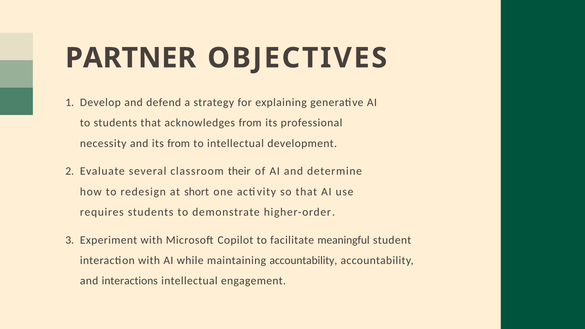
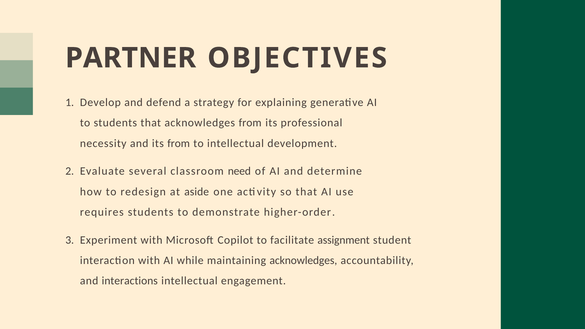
their: their -> need
short: short -> aside
meaningful: meaningful -> assignment
maintaining accountability: accountability -> acknowledges
